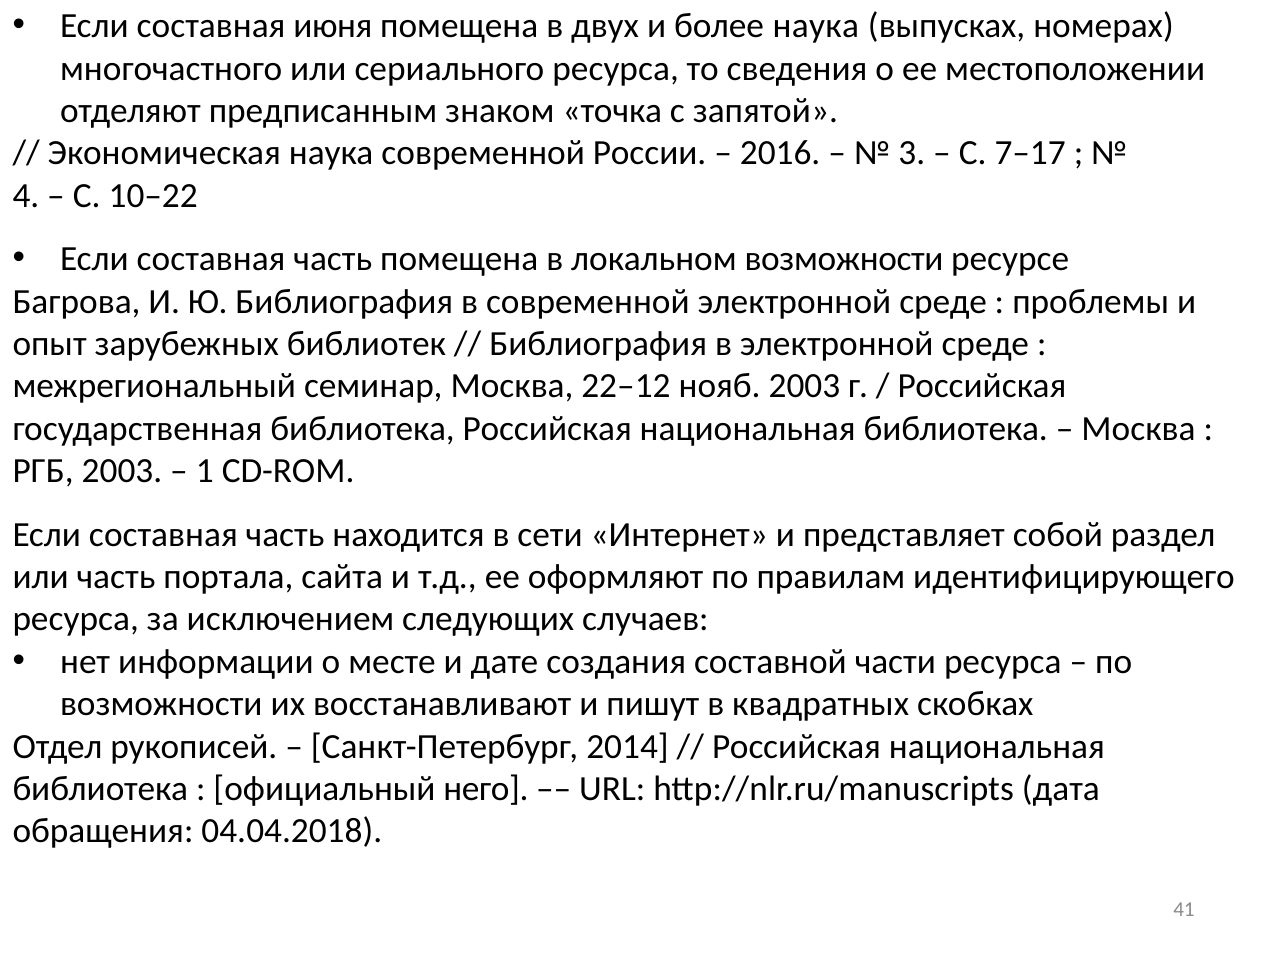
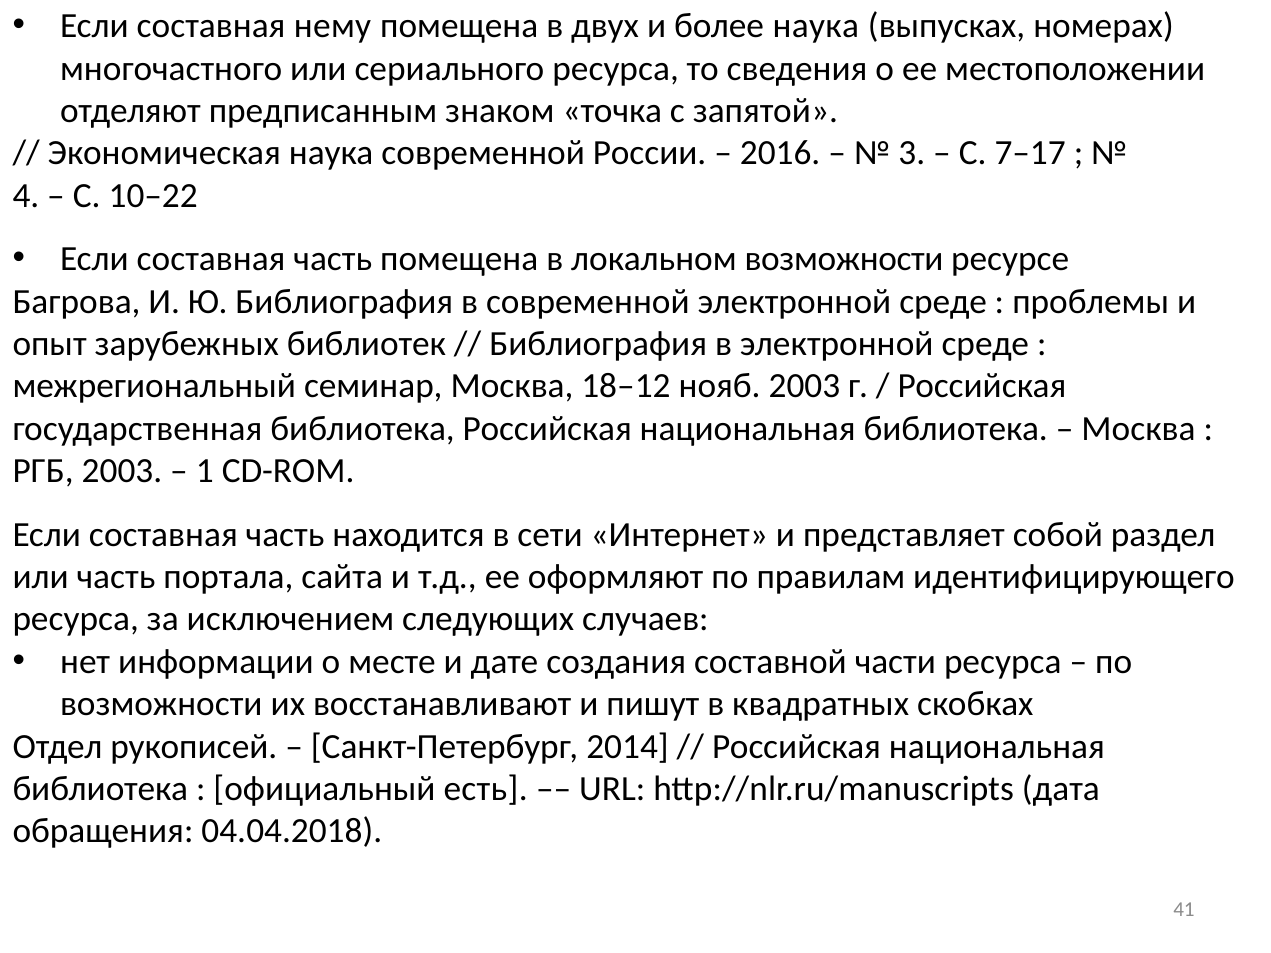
июня: июня -> нему
22–12: 22–12 -> 18–12
него: него -> есть
